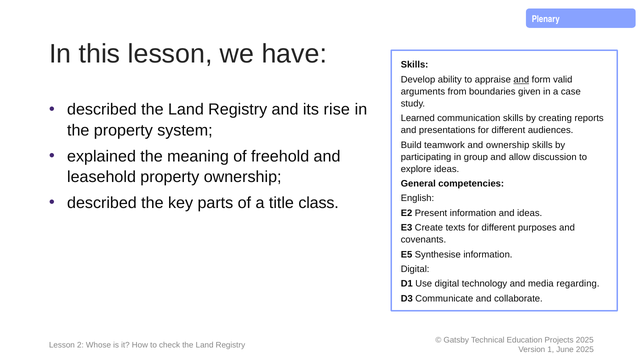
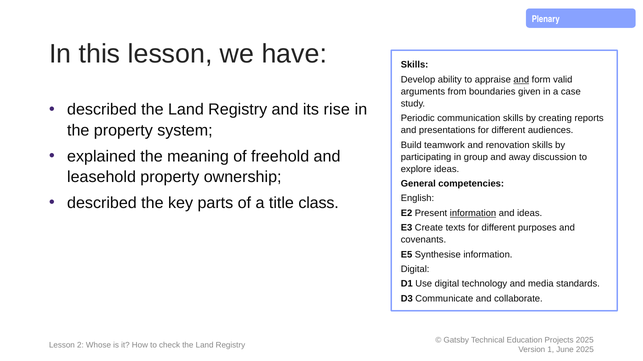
Learned: Learned -> Periodic
and ownership: ownership -> renovation
allow: allow -> away
information at (473, 213) underline: none -> present
regarding: regarding -> standards
